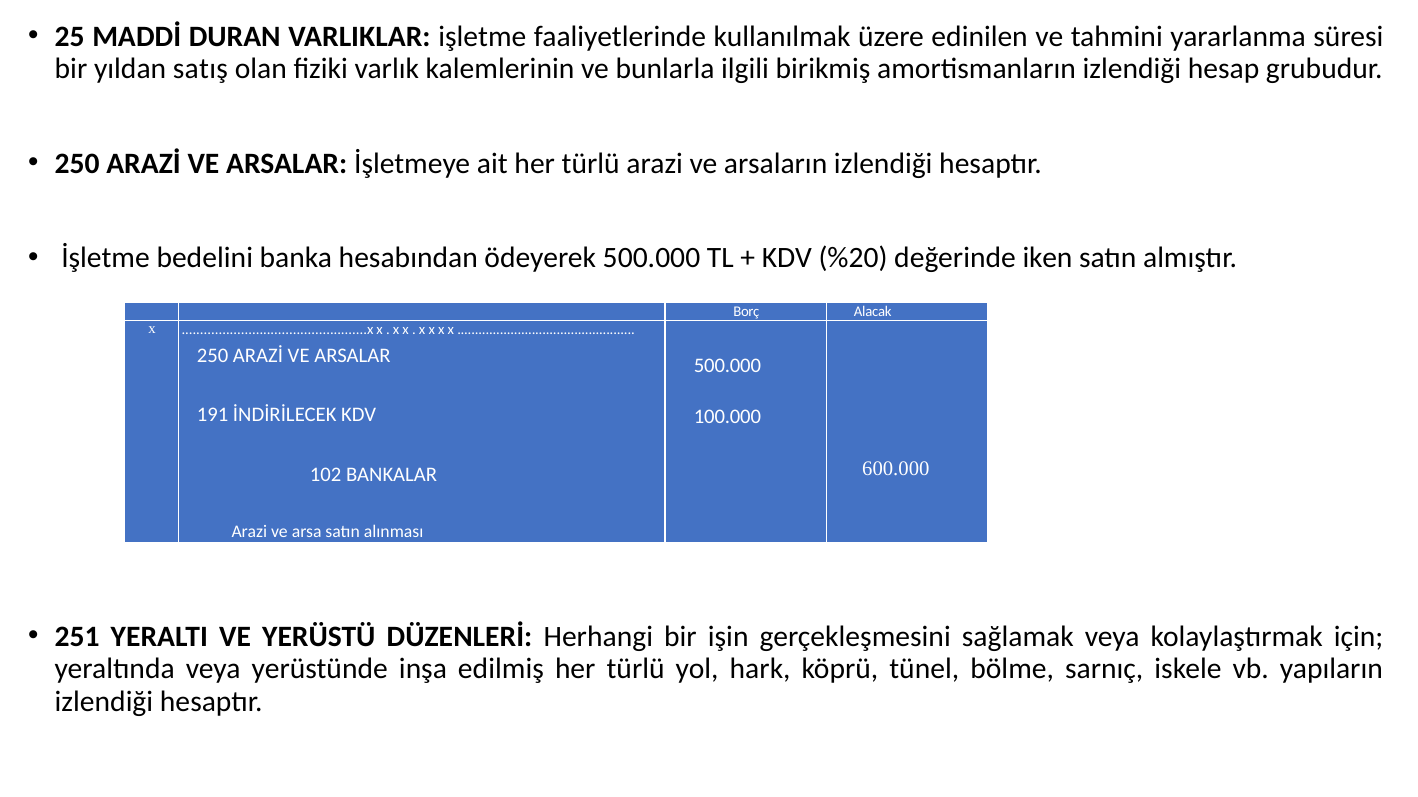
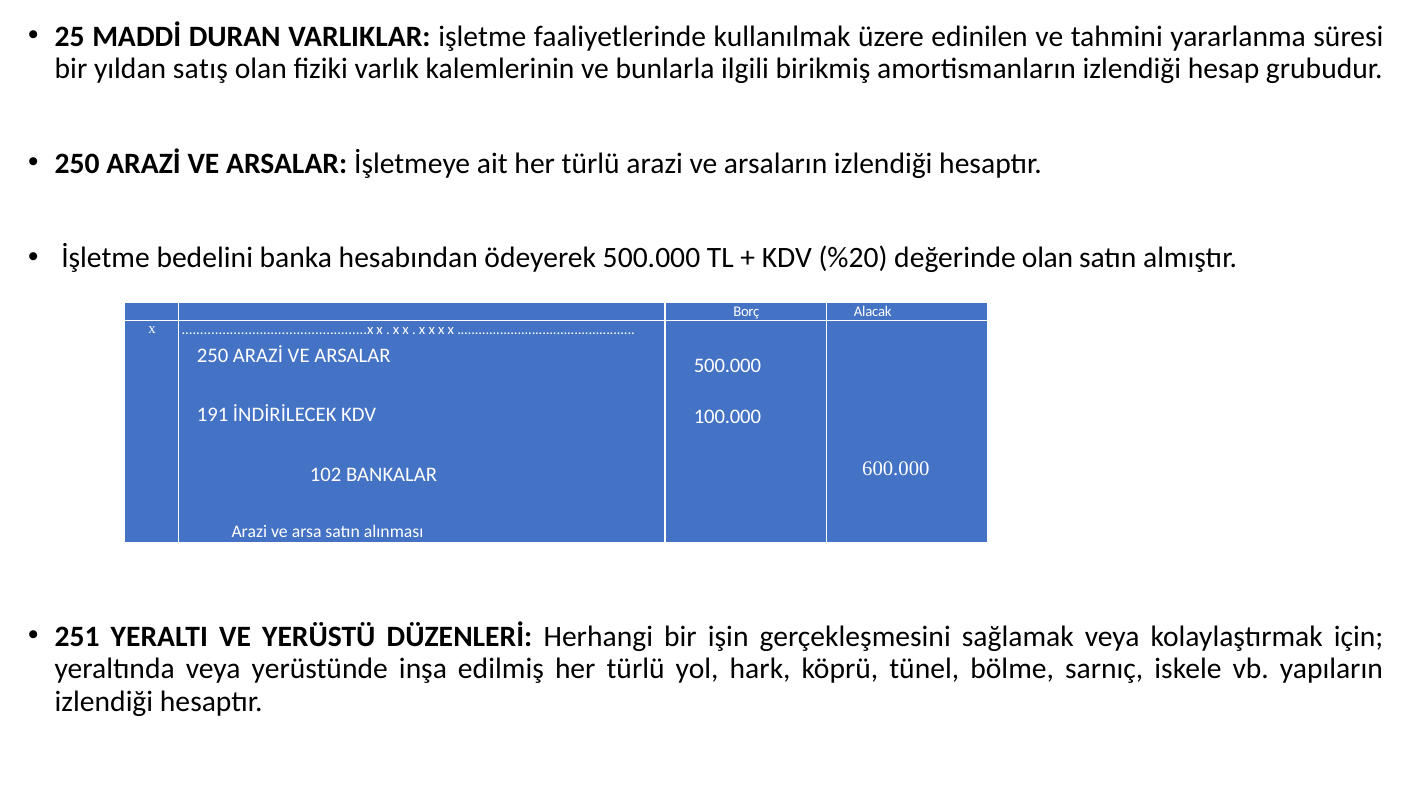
değerinde iken: iken -> olan
